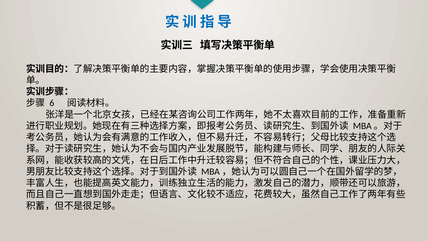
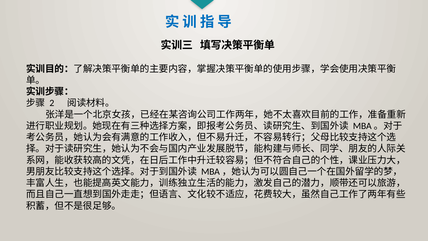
6: 6 -> 2
